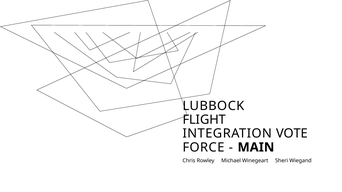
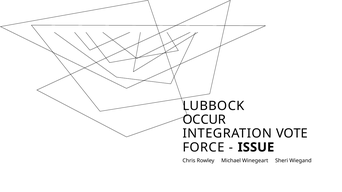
FLIGHT: FLIGHT -> OCCUR
MAIN: MAIN -> ISSUE
